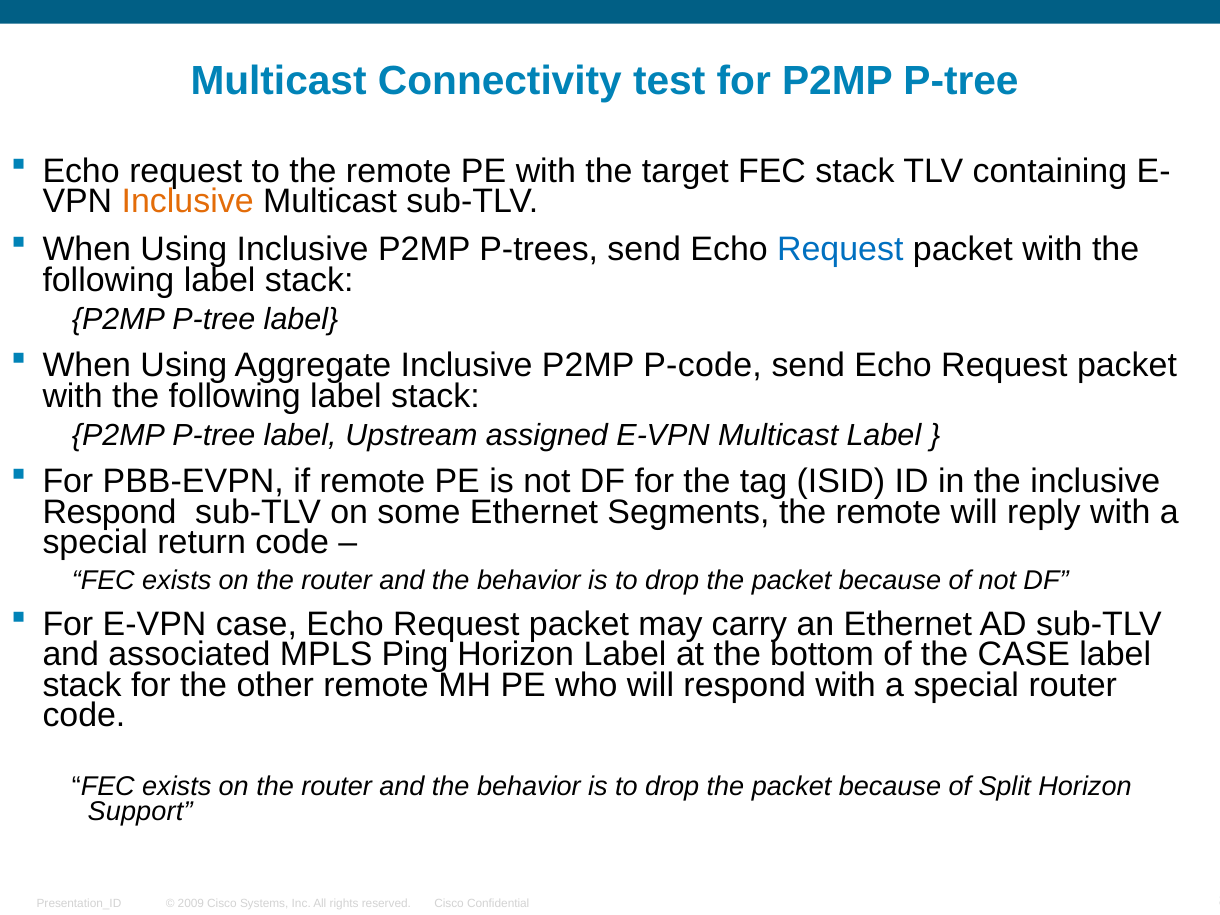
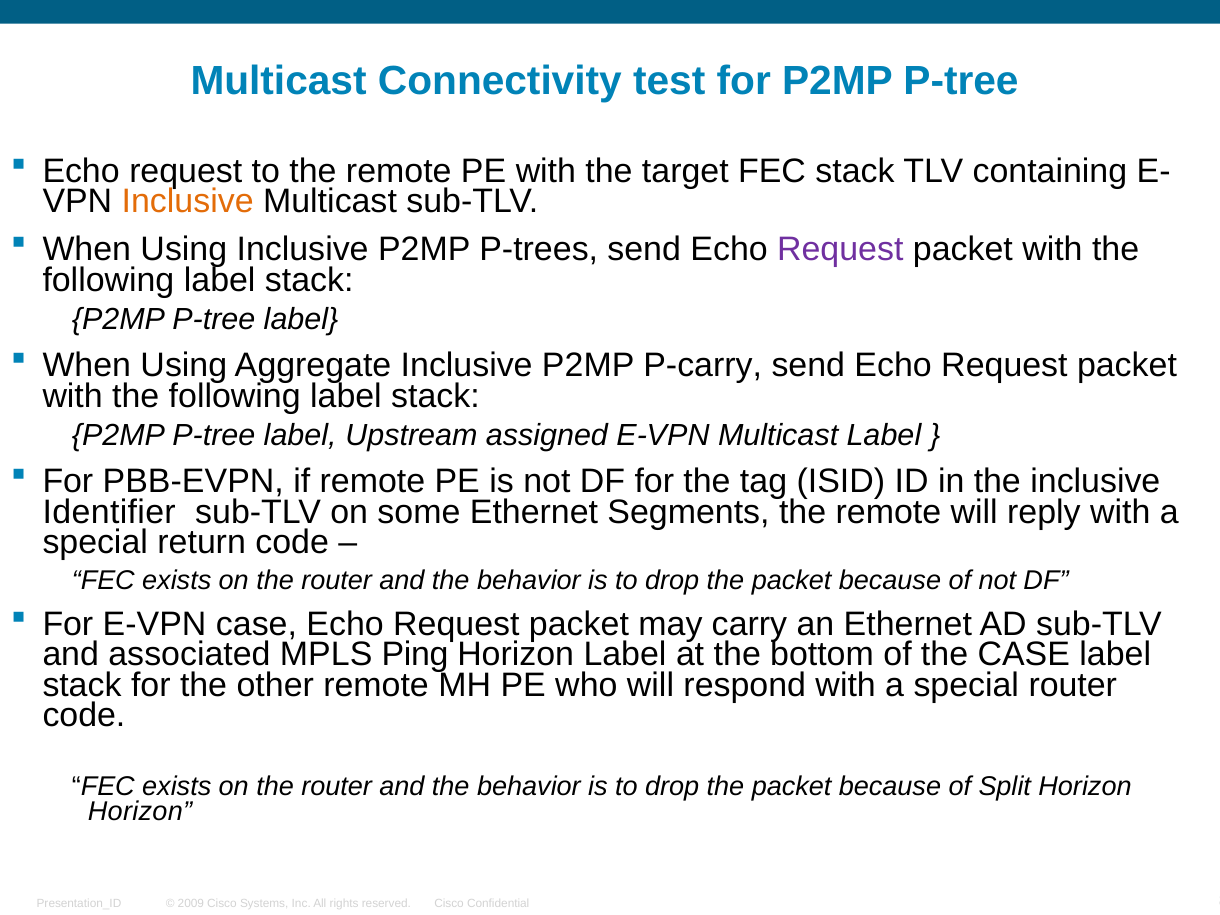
Request at (840, 249) colour: blue -> purple
P-code: P-code -> P-carry
Respond at (110, 512): Respond -> Identifier
Support at (140, 811): Support -> Horizon
